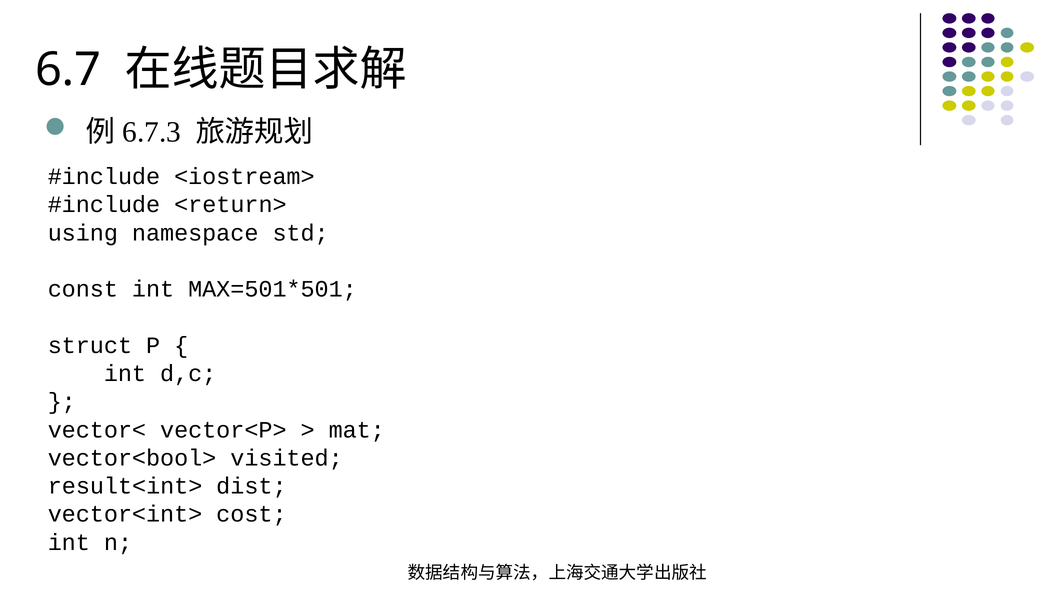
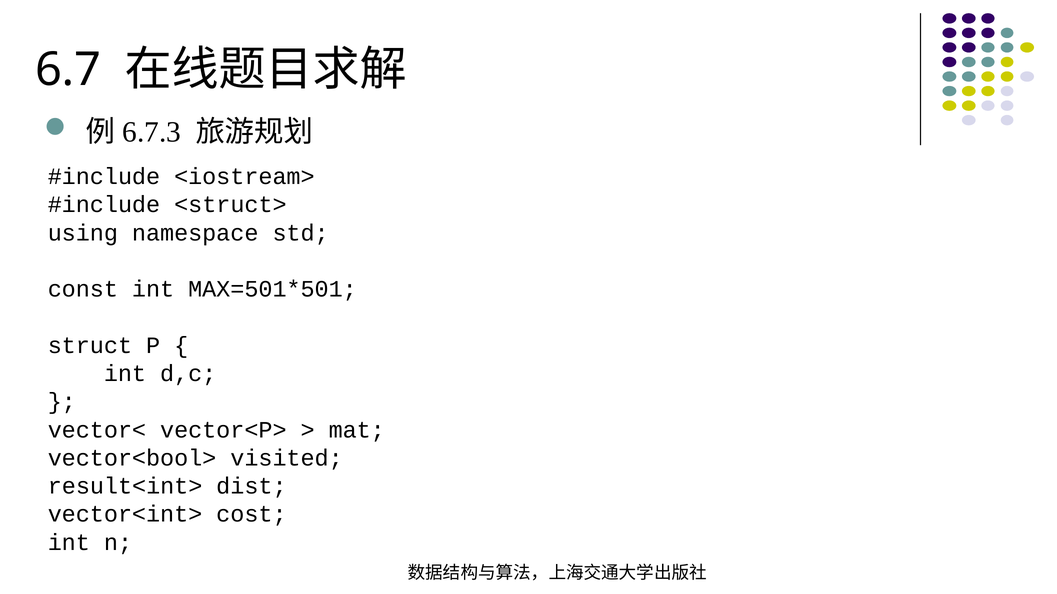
<return>: <return> -> <struct>
